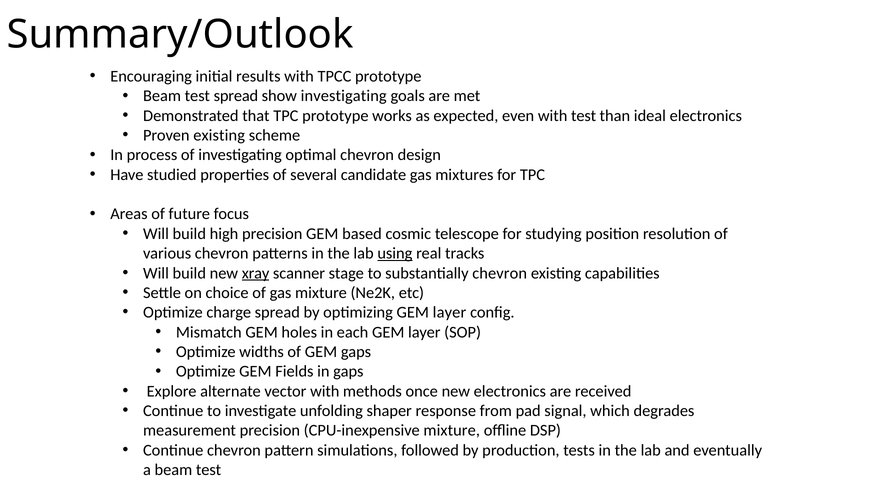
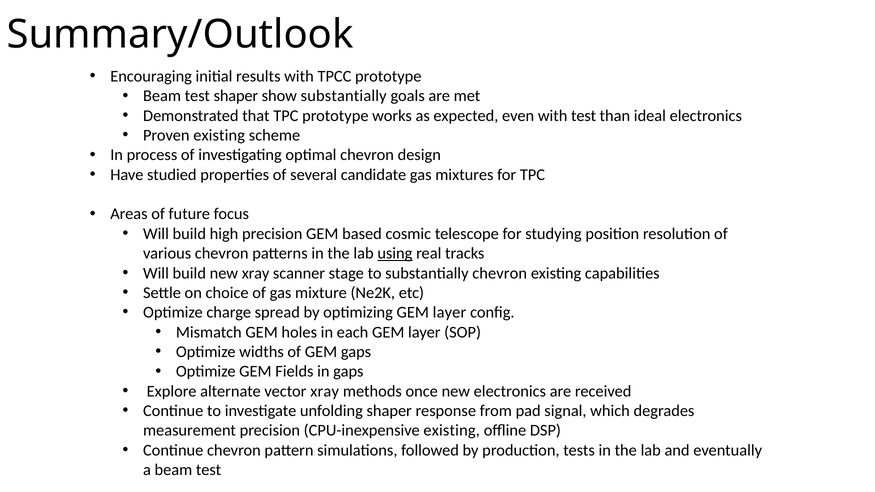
test spread: spread -> shaper
show investigating: investigating -> substantially
xray at (256, 273) underline: present -> none
vector with: with -> xray
CPU-inexpensive mixture: mixture -> existing
